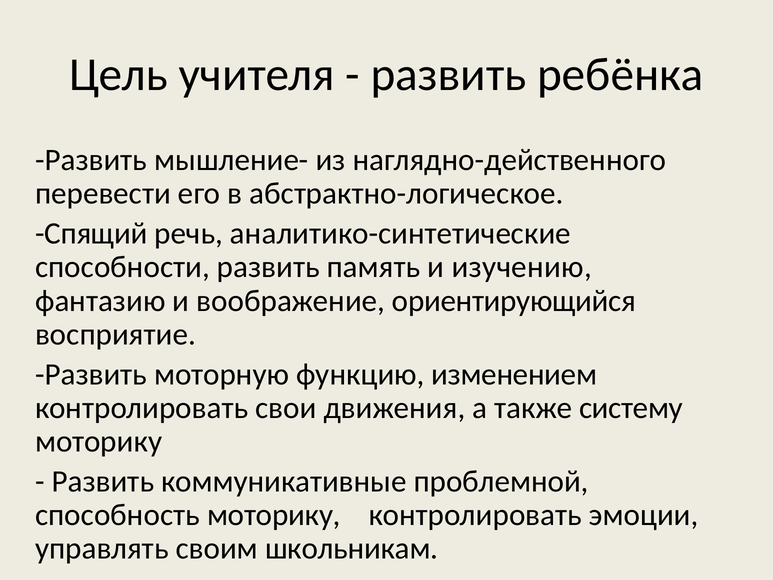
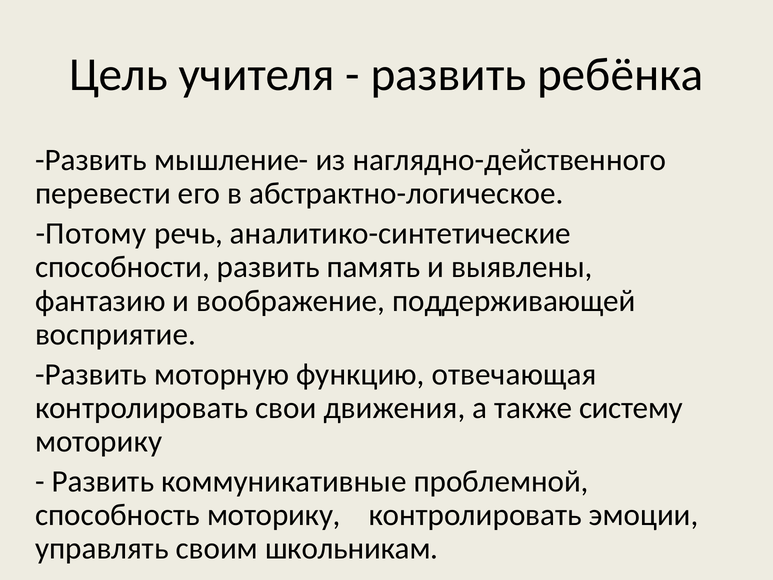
Спящий: Спящий -> Потому
изучению: изучению -> выявлены
ориентирующийся: ориентирующийся -> поддерживающей
изменением: изменением -> отвечающая
